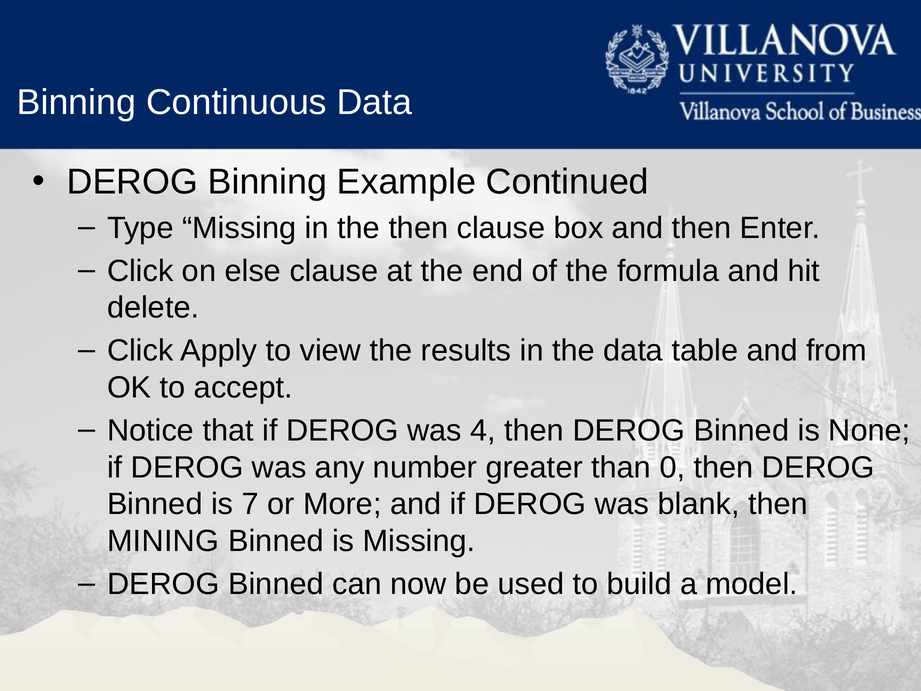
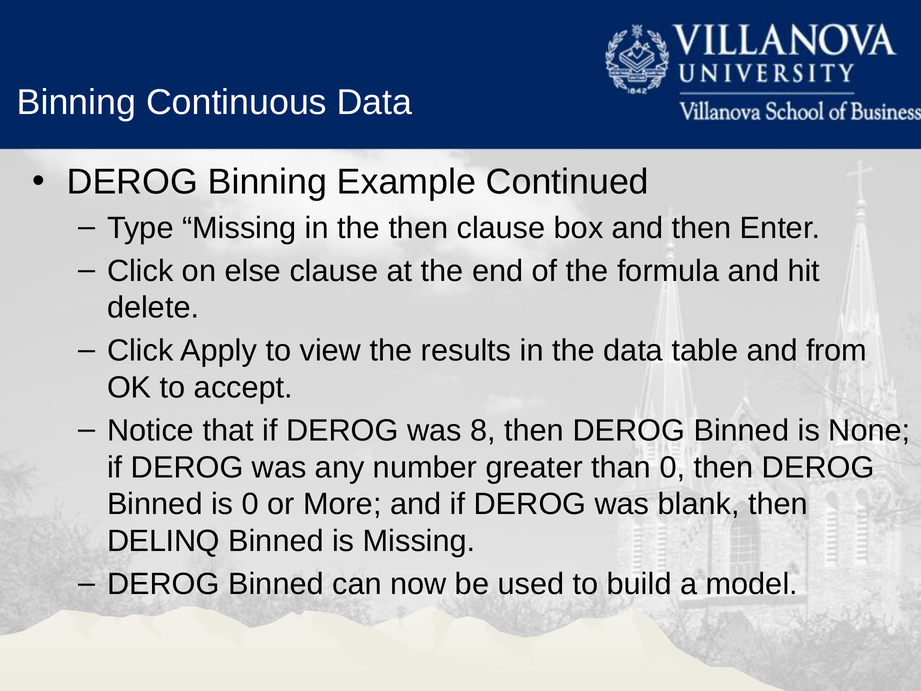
4: 4 -> 8
is 7: 7 -> 0
MINING: MINING -> DELINQ
